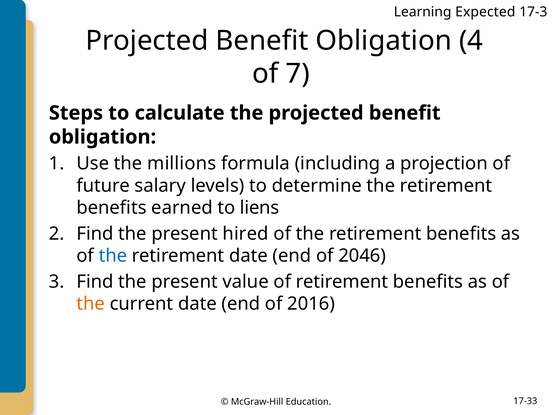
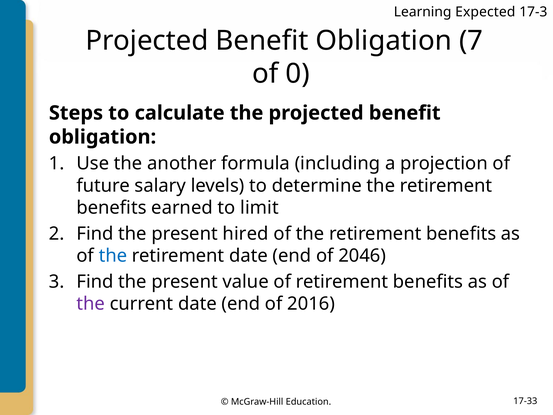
4: 4 -> 7
7: 7 -> 0
millions: millions -> another
liens: liens -> limit
the at (91, 304) colour: orange -> purple
